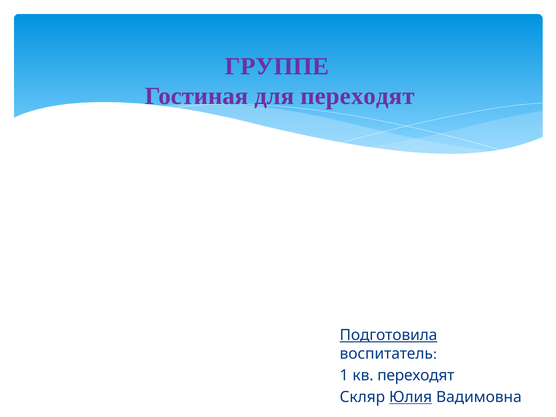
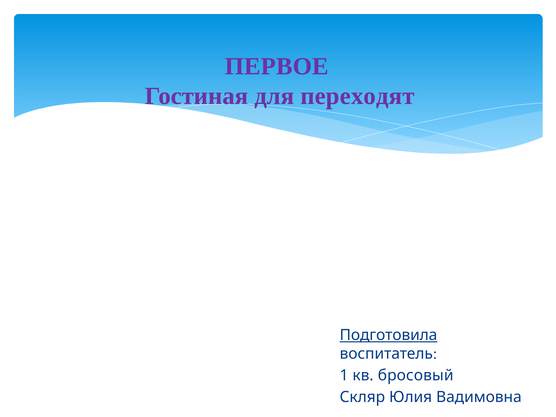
ГРУППЕ: ГРУППЕ -> ПЕРВОЕ
кв переходят: переходят -> бросовый
Юлия underline: present -> none
